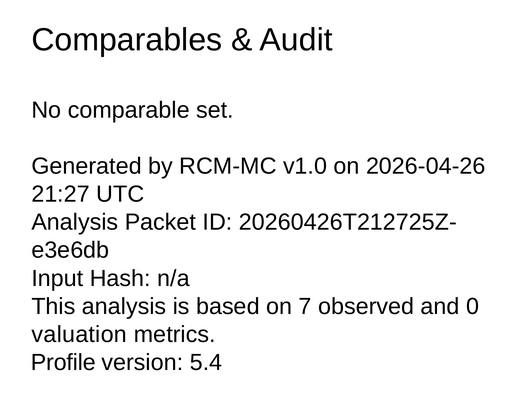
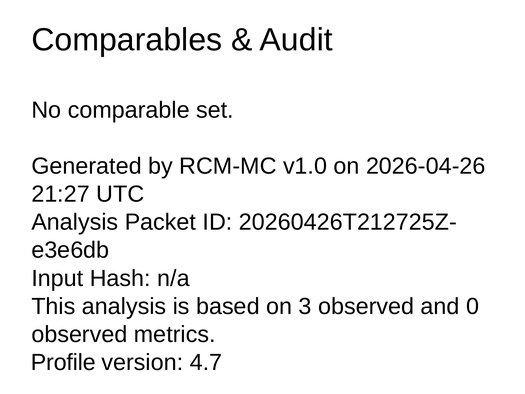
7: 7 -> 3
valuation at (79, 334): valuation -> observed
5.4: 5.4 -> 4.7
